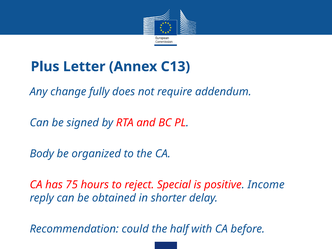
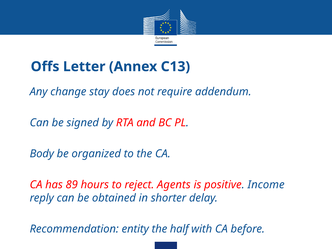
Plus: Plus -> Offs
fully: fully -> stay
75: 75 -> 89
Special: Special -> Agents
could: could -> entity
